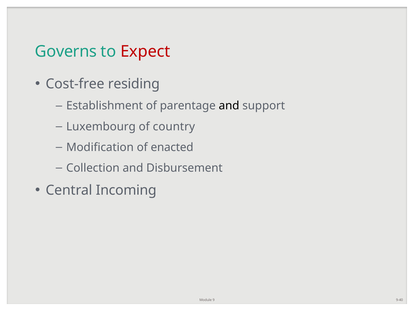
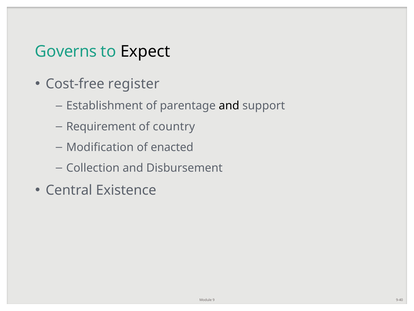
Expect colour: red -> black
residing: residing -> register
Luxembourg: Luxembourg -> Requirement
Incoming: Incoming -> Existence
